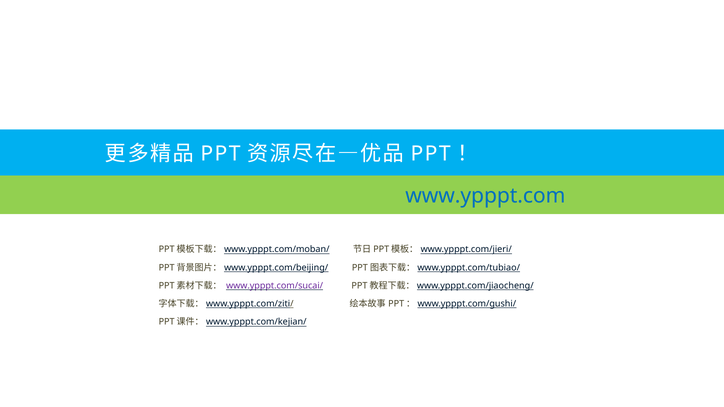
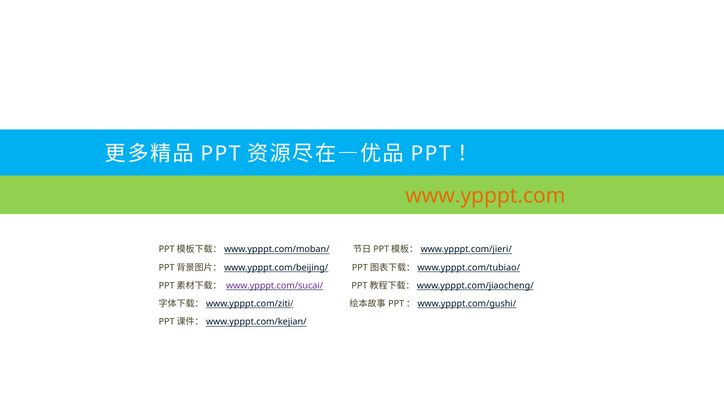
www.ypppt.com colour: blue -> orange
